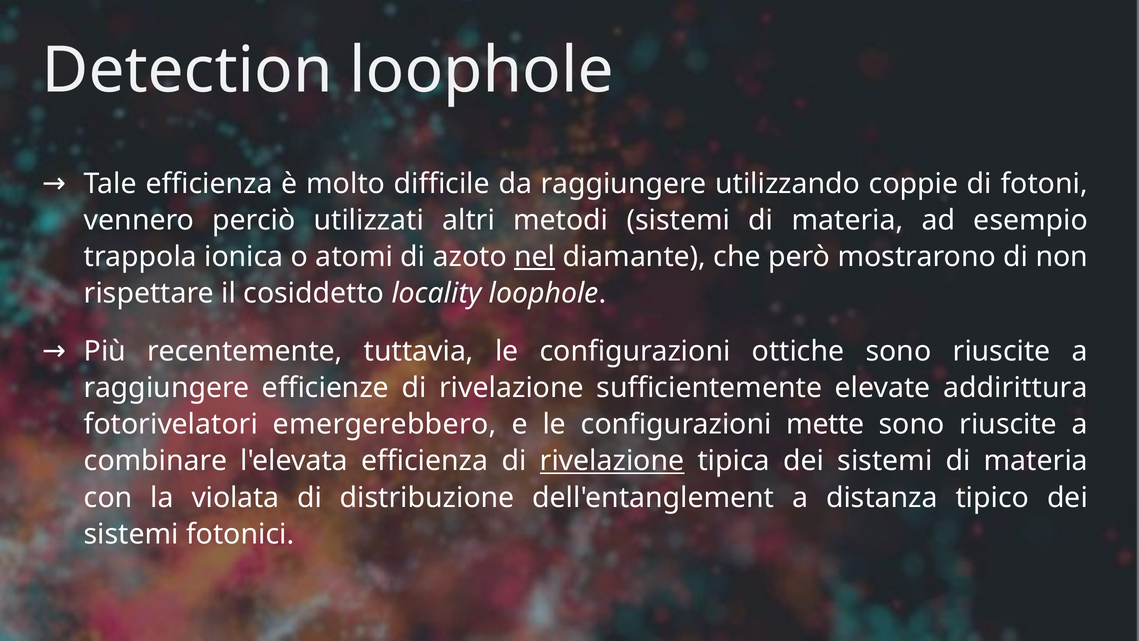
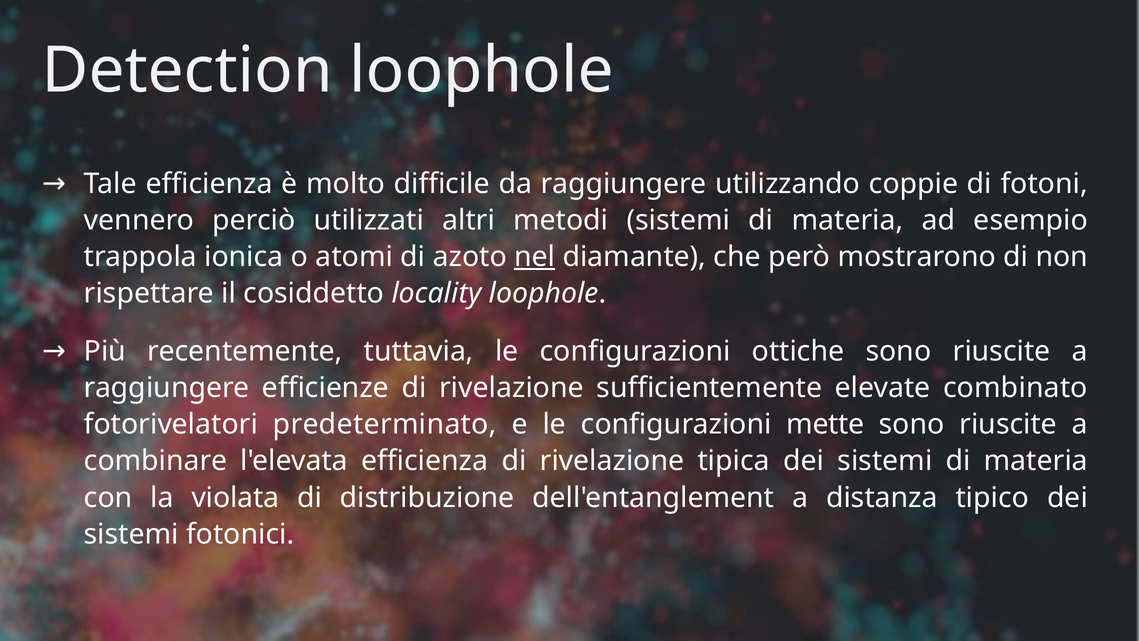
addirittura: addirittura -> combinato
emergerebbero: emergerebbero -> predeterminato
rivelazione at (612, 461) underline: present -> none
